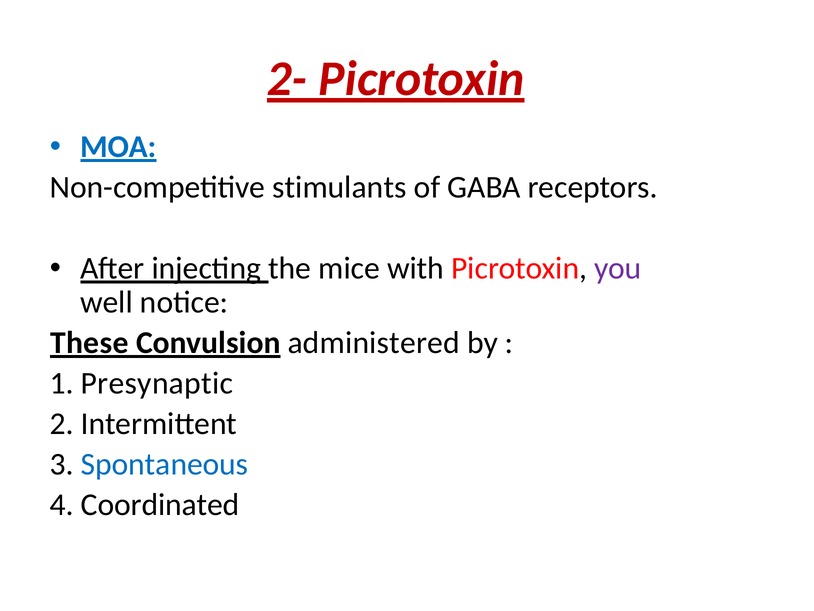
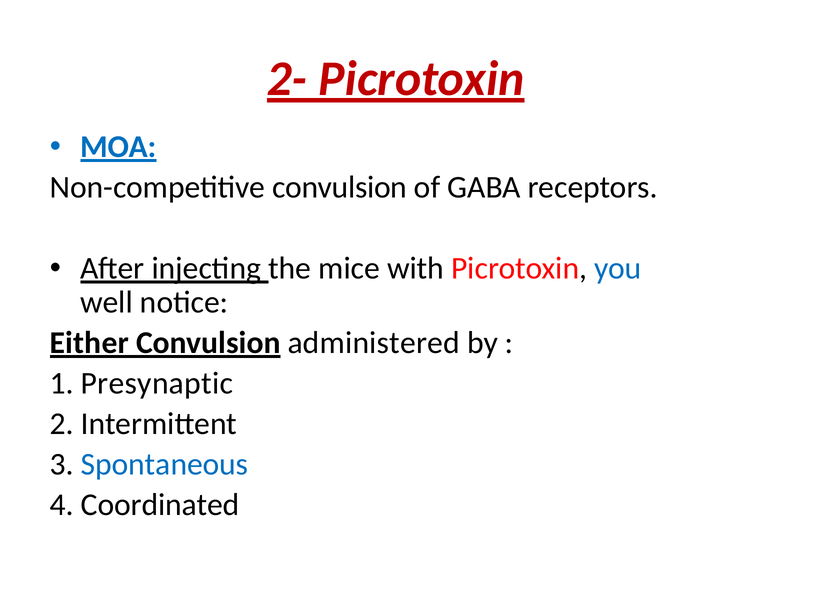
Non-competitive stimulants: stimulants -> convulsion
you colour: purple -> blue
These: These -> Either
